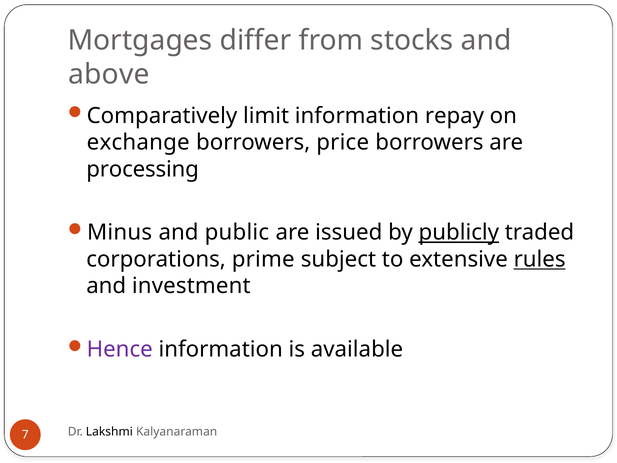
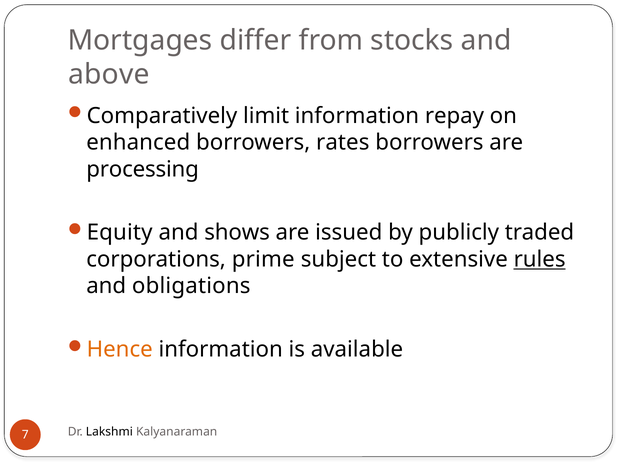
exchange: exchange -> enhanced
price: price -> rates
Minus: Minus -> Equity
public: public -> shows
publicly underline: present -> none
investment: investment -> obligations
Hence colour: purple -> orange
